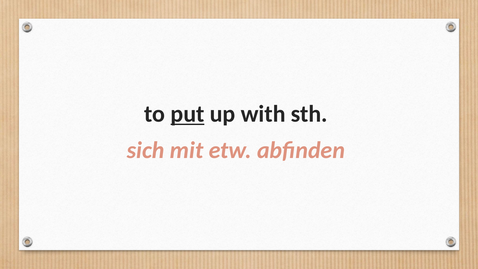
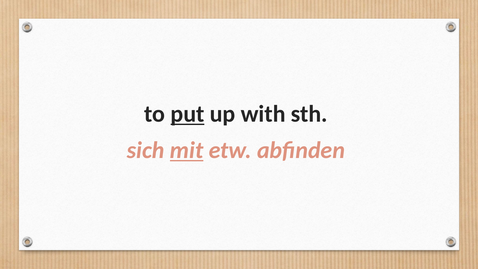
mit underline: none -> present
